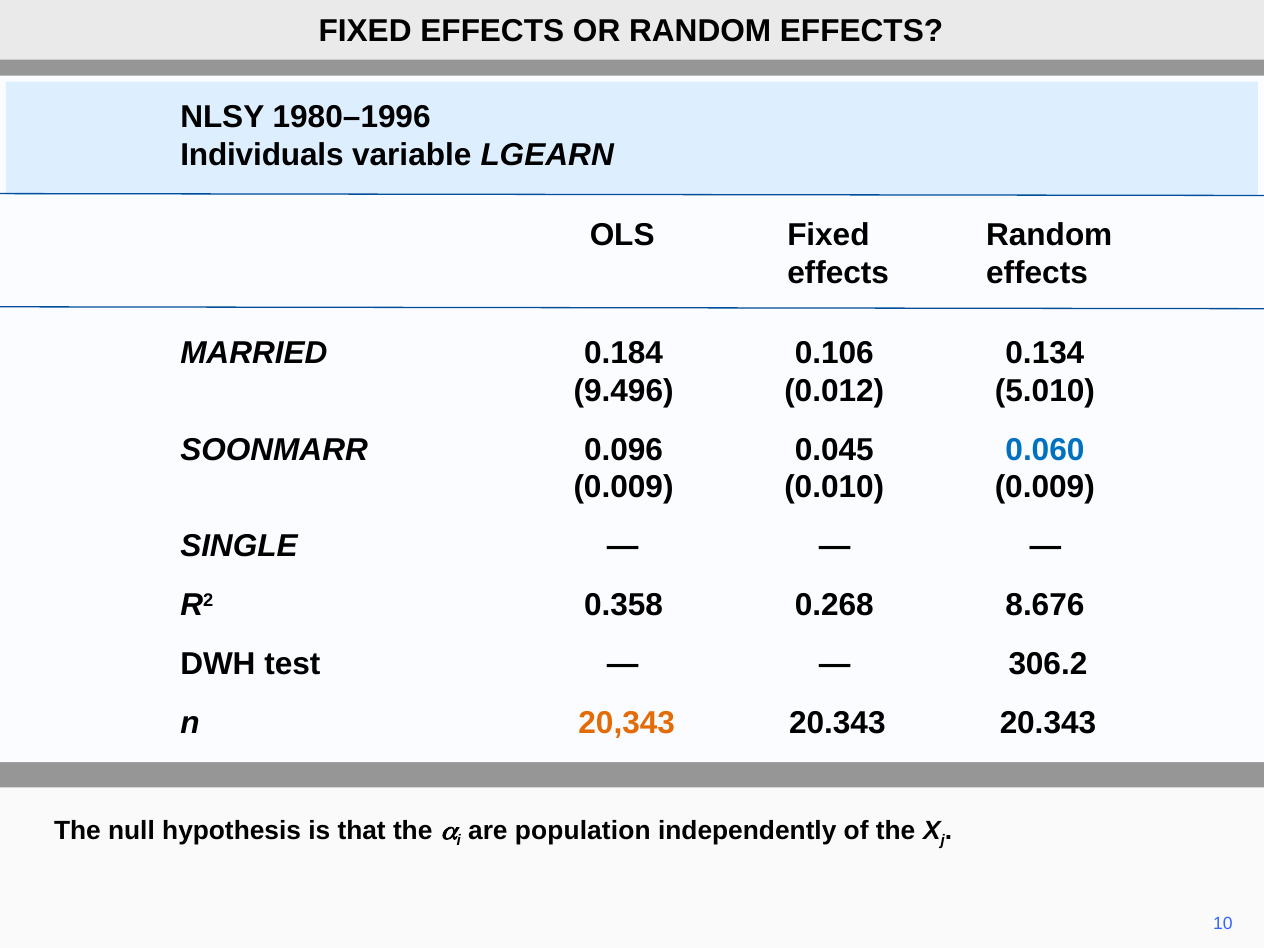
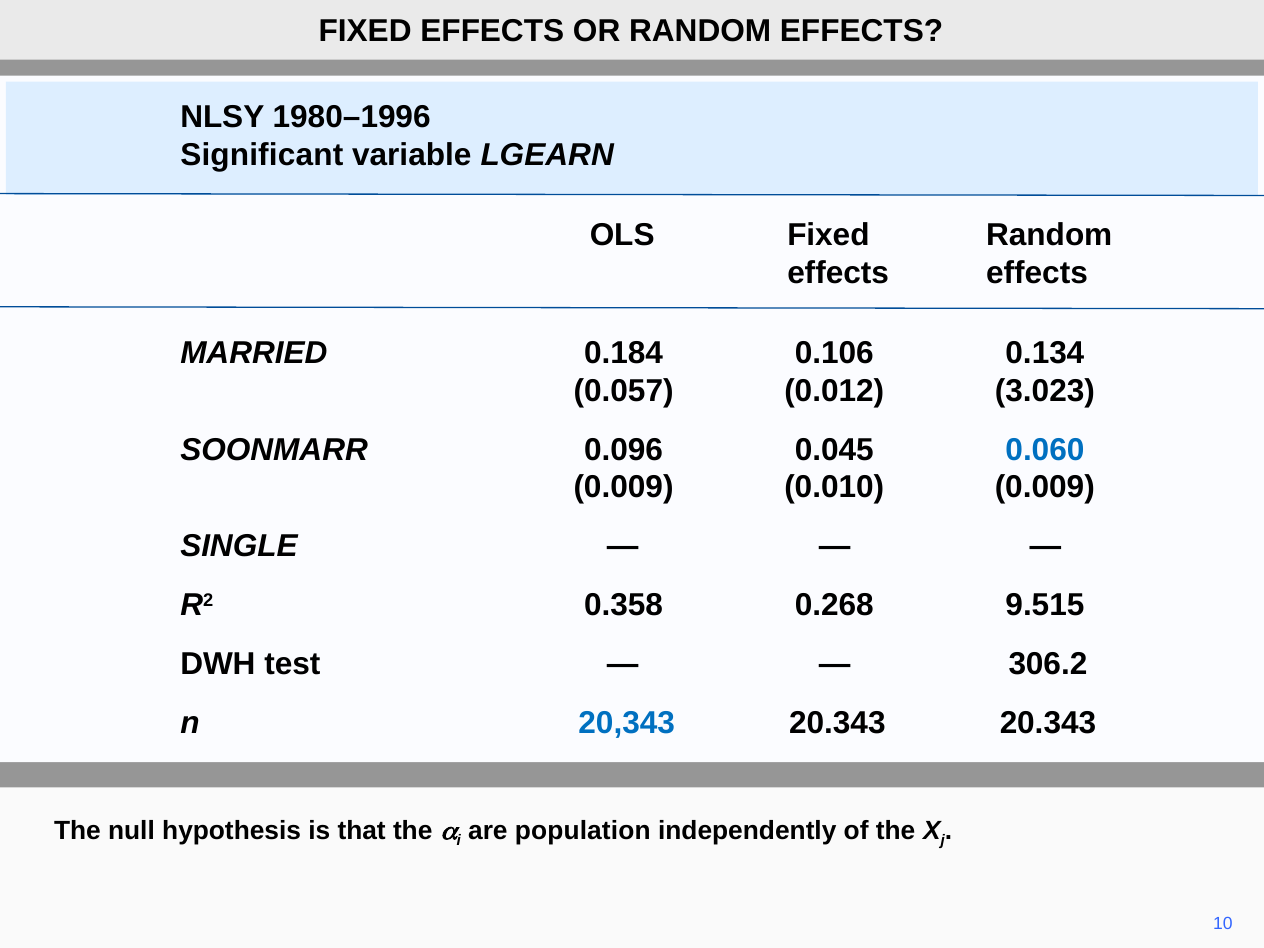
Individuals: Individuals -> Significant
9.496: 9.496 -> 0.057
5.010: 5.010 -> 3.023
8.676: 8.676 -> 9.515
20,343 colour: orange -> blue
